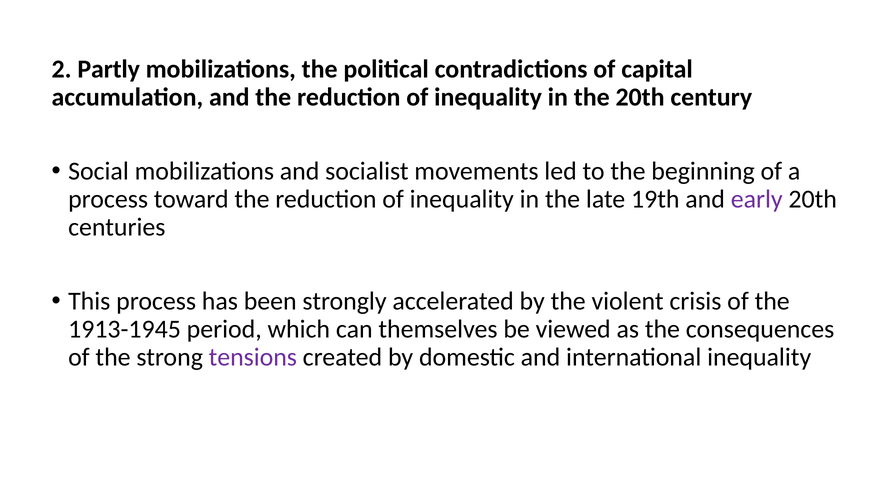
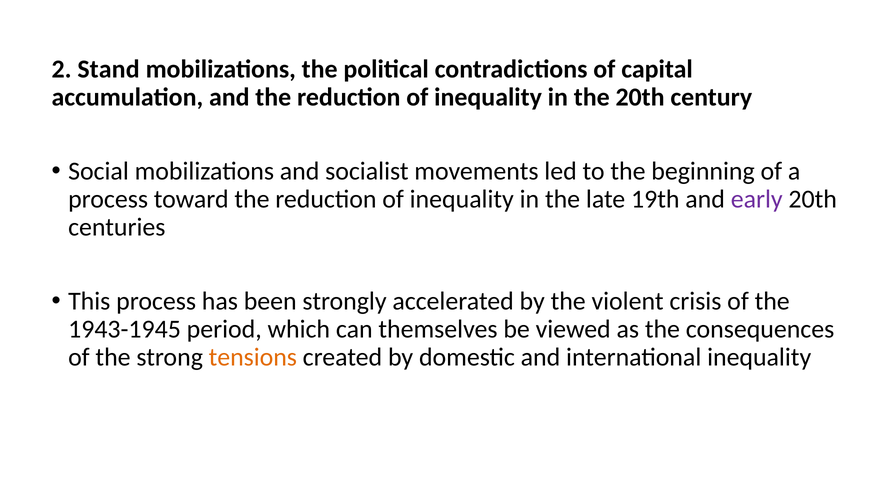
Partly: Partly -> Stand
1913-1945: 1913-1945 -> 1943-1945
tensions colour: purple -> orange
